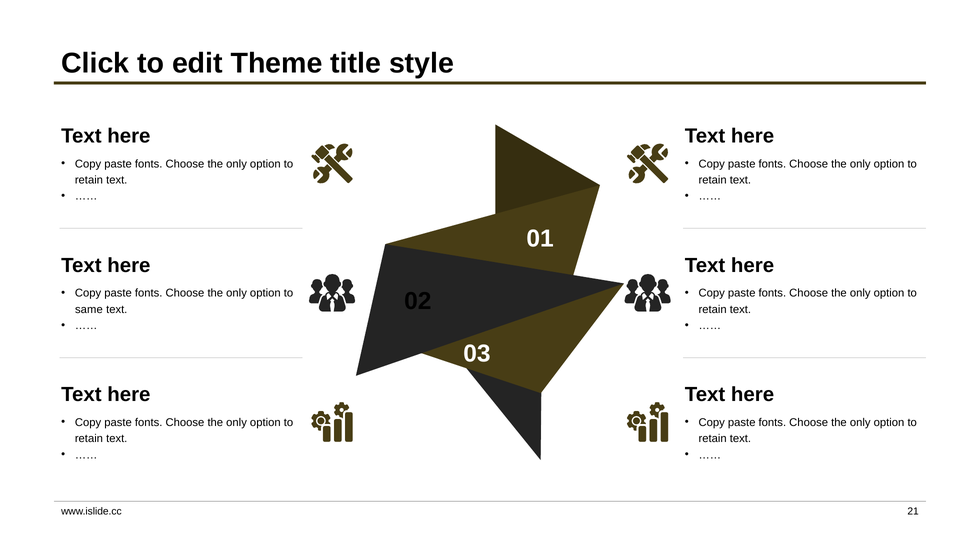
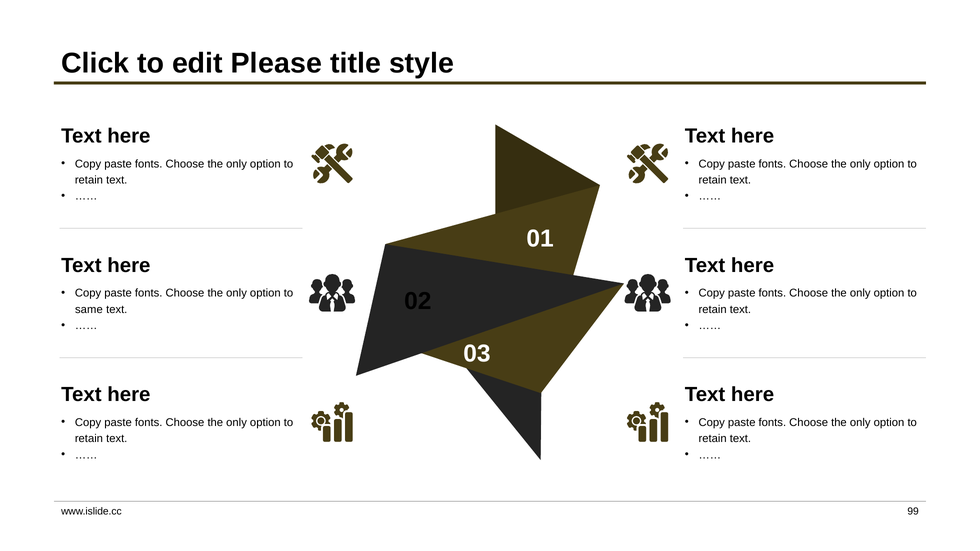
Theme: Theme -> Please
21: 21 -> 99
